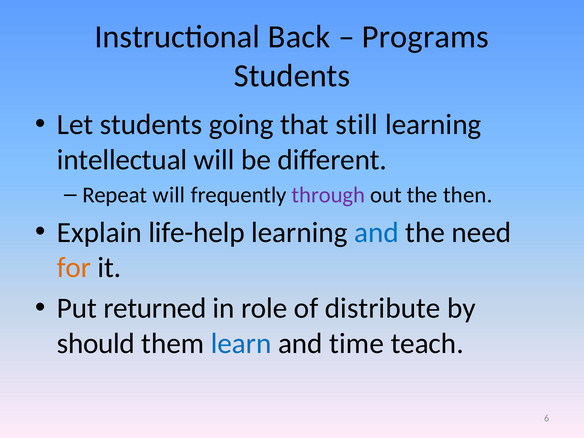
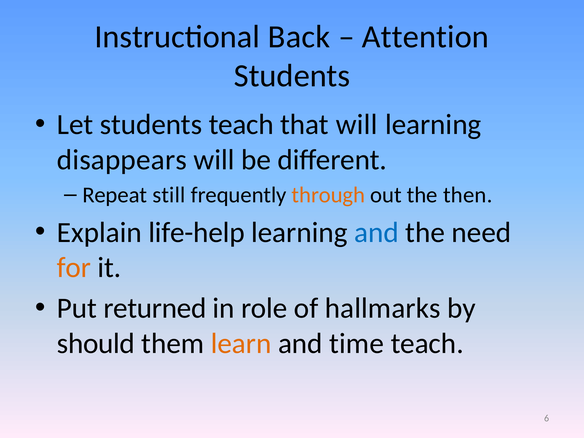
Programs: Programs -> Attention
students going: going -> teach
that still: still -> will
intellectual: intellectual -> disappears
Repeat will: will -> still
through colour: purple -> orange
distribute: distribute -> hallmarks
learn colour: blue -> orange
